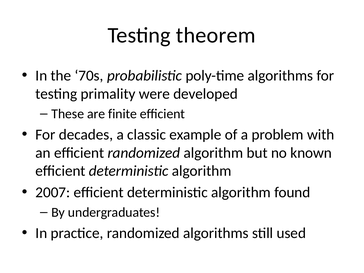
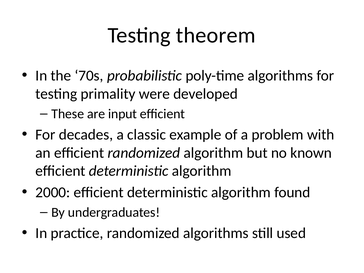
finite: finite -> input
2007: 2007 -> 2000
